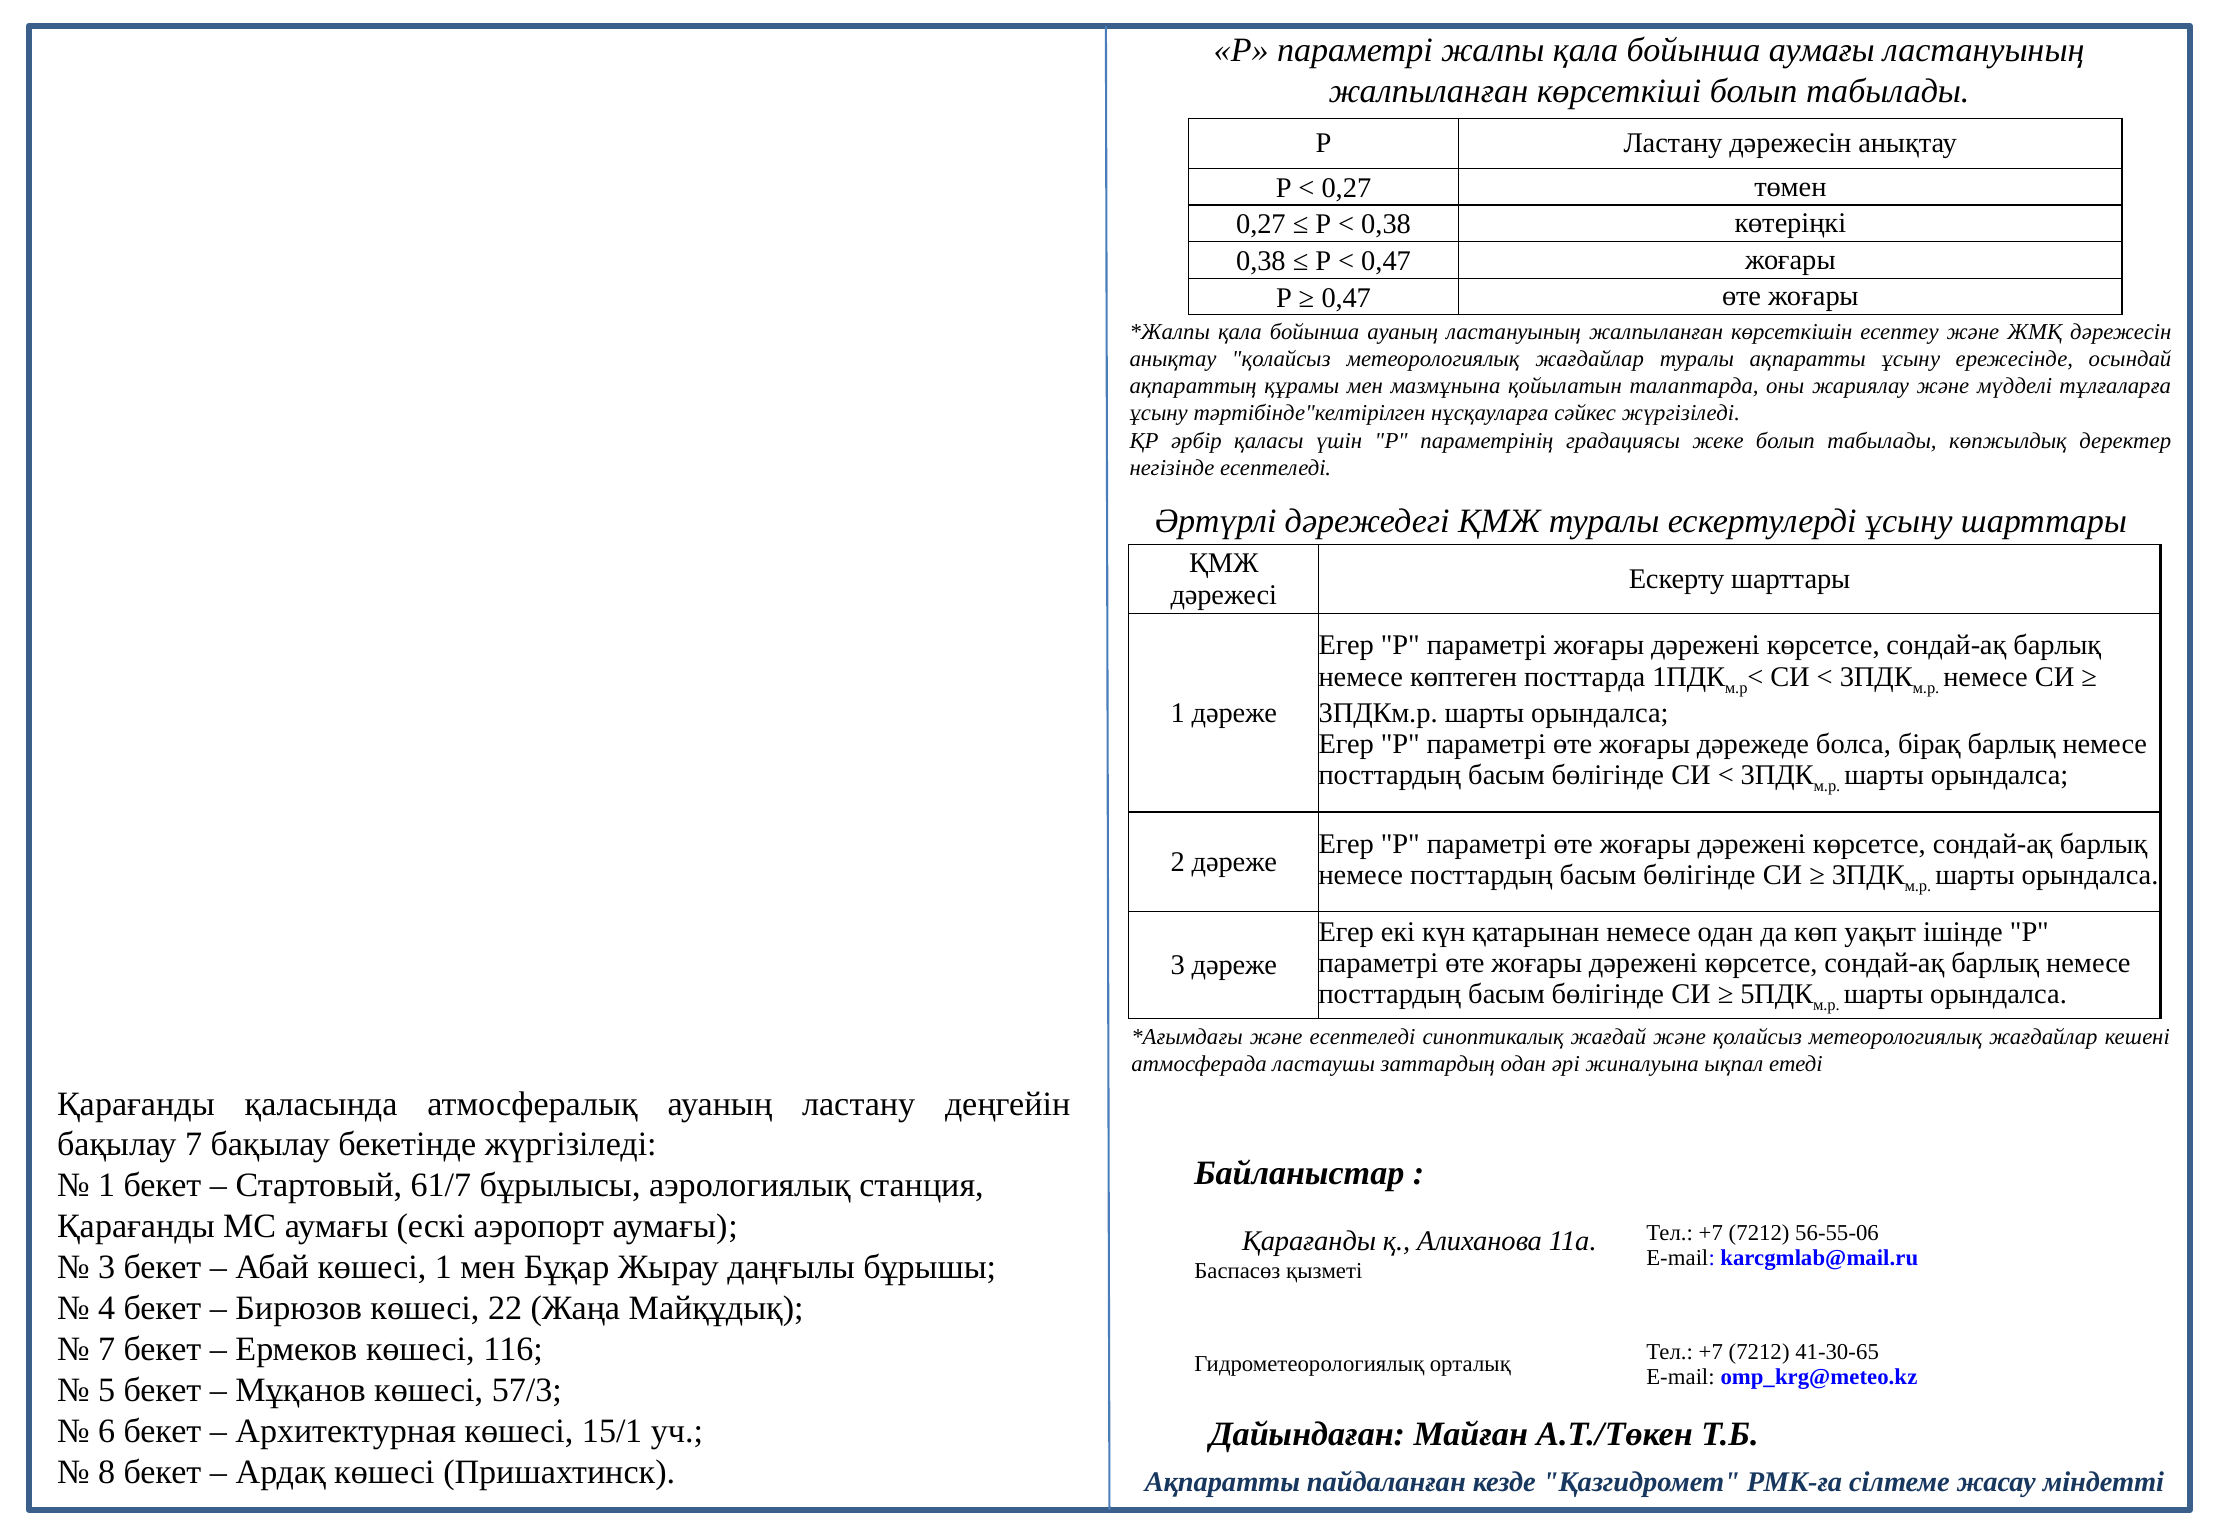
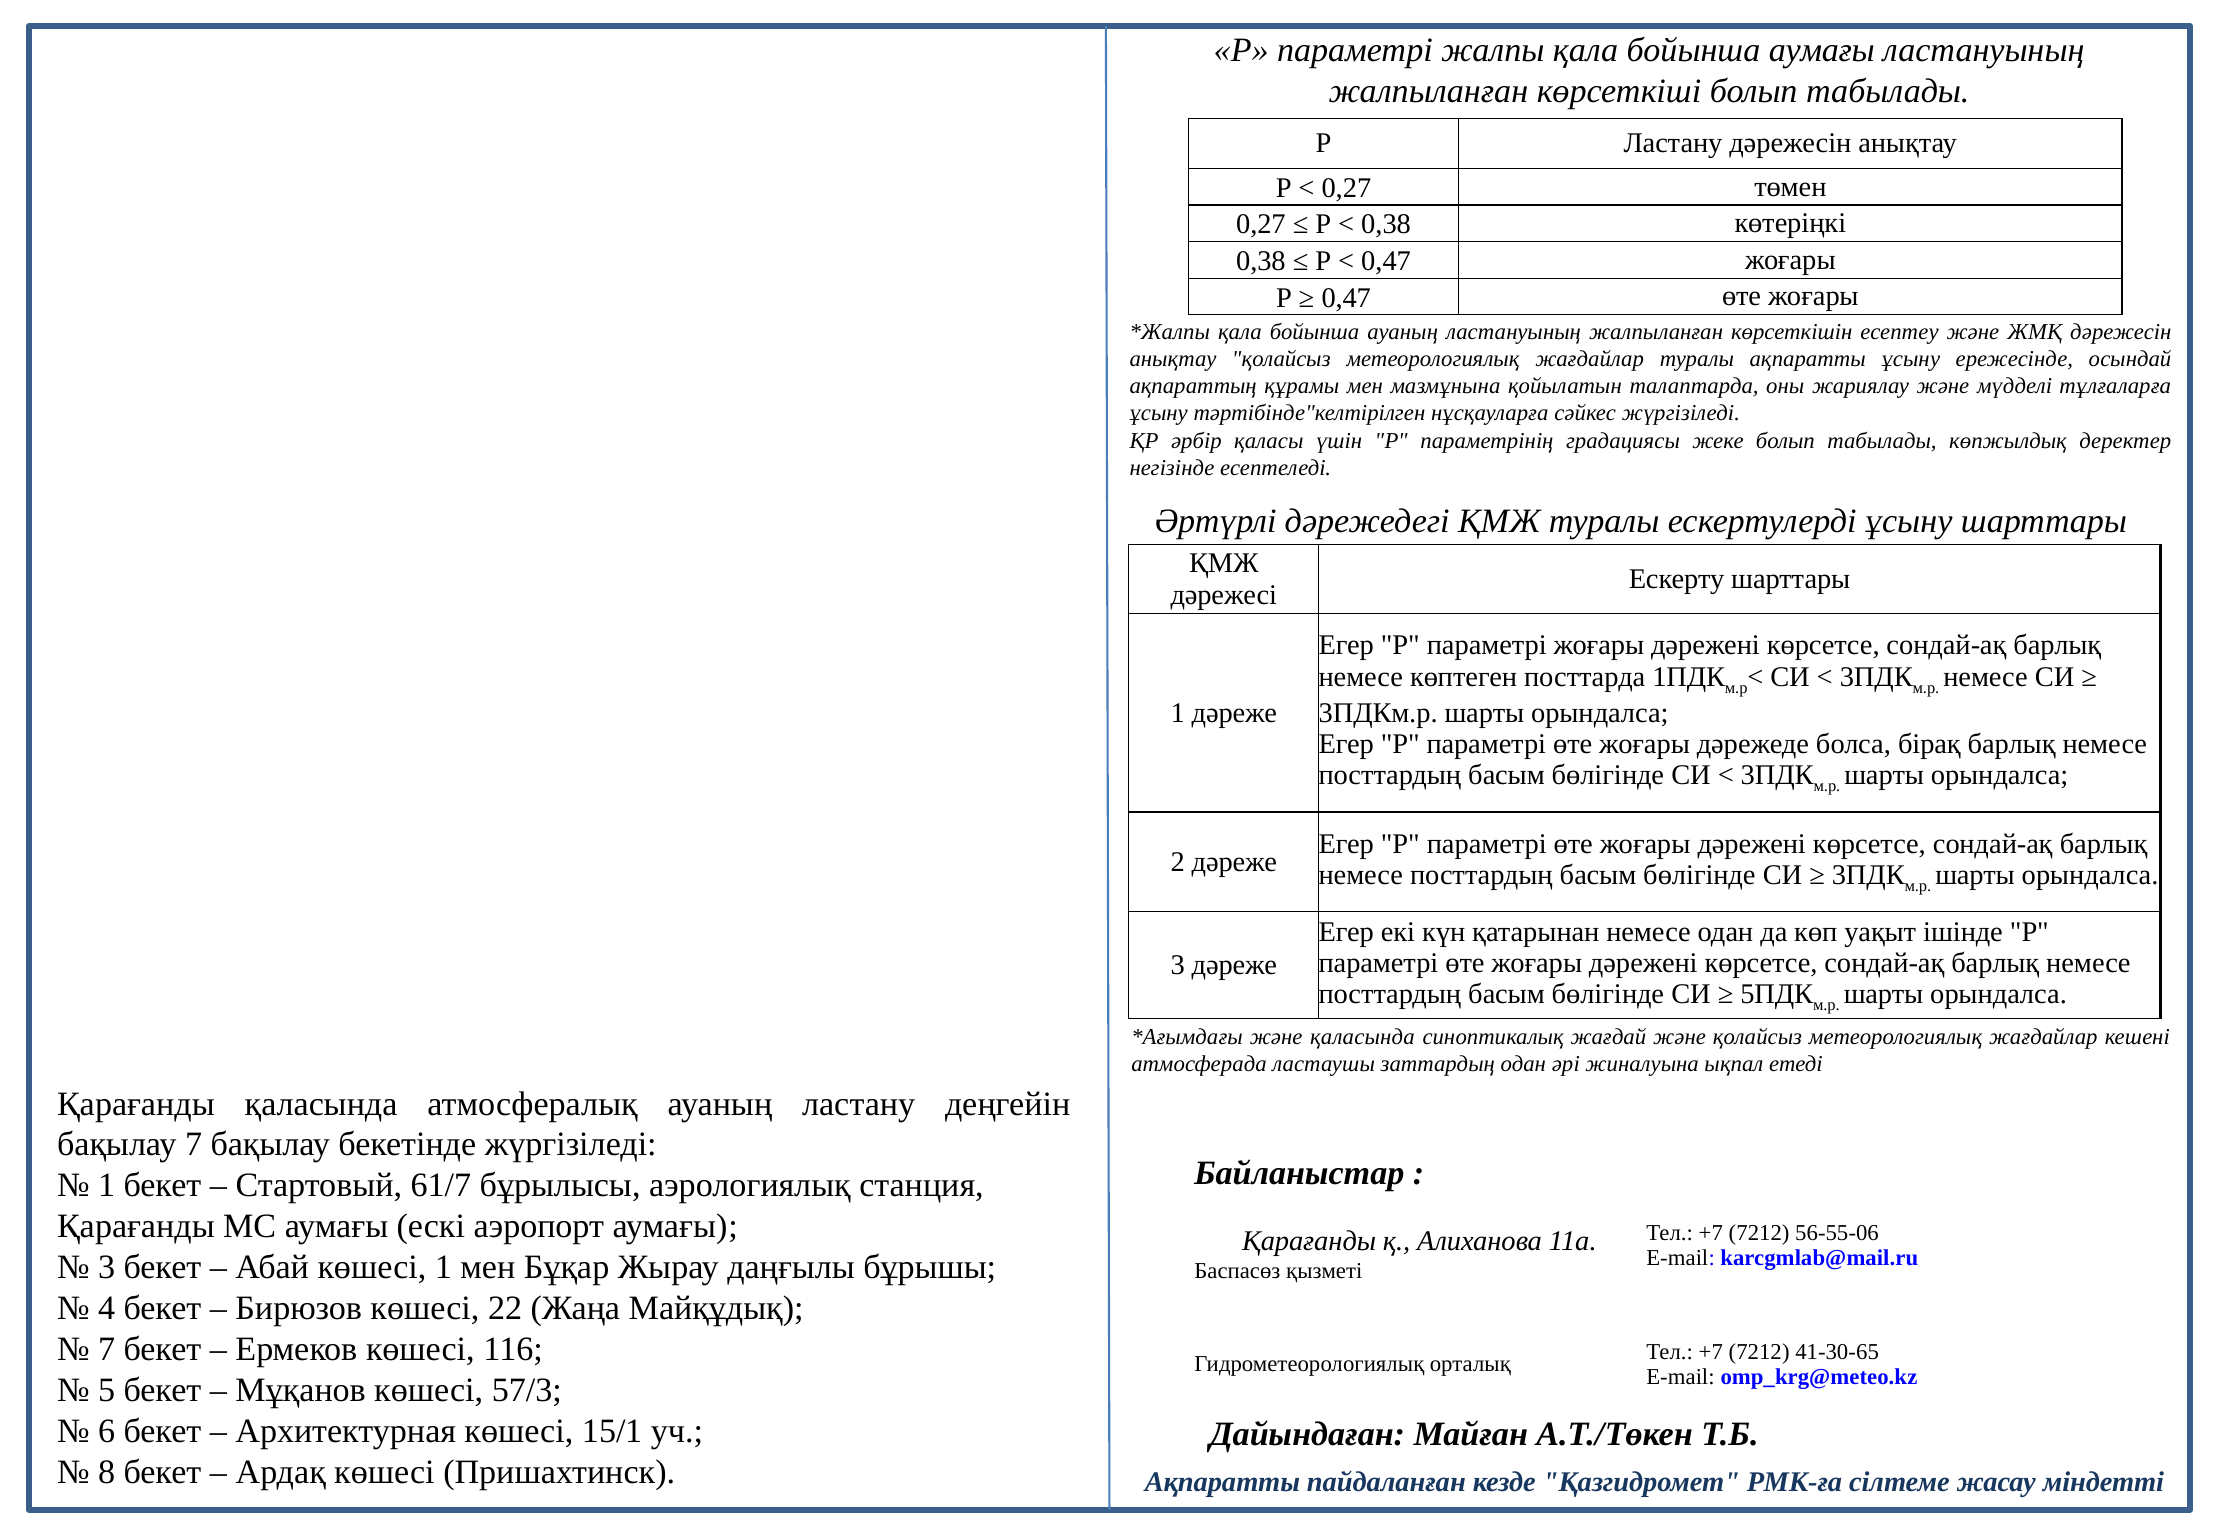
және есептеледі: есептеледі -> қаласында
